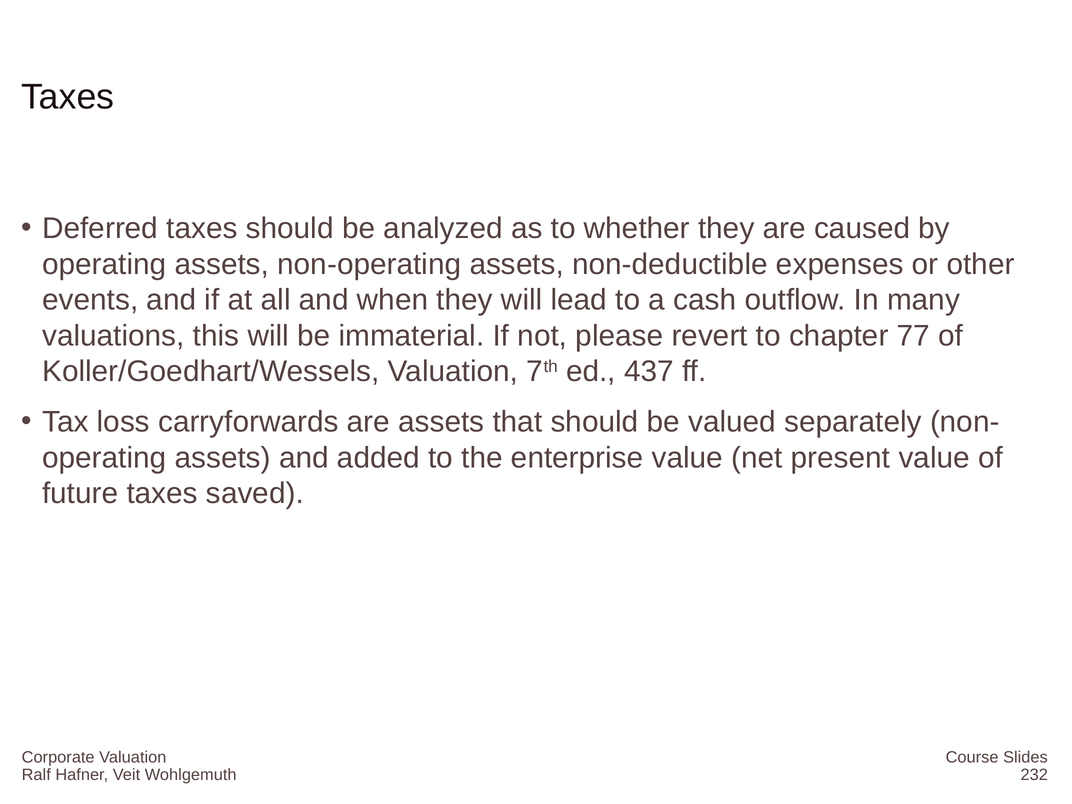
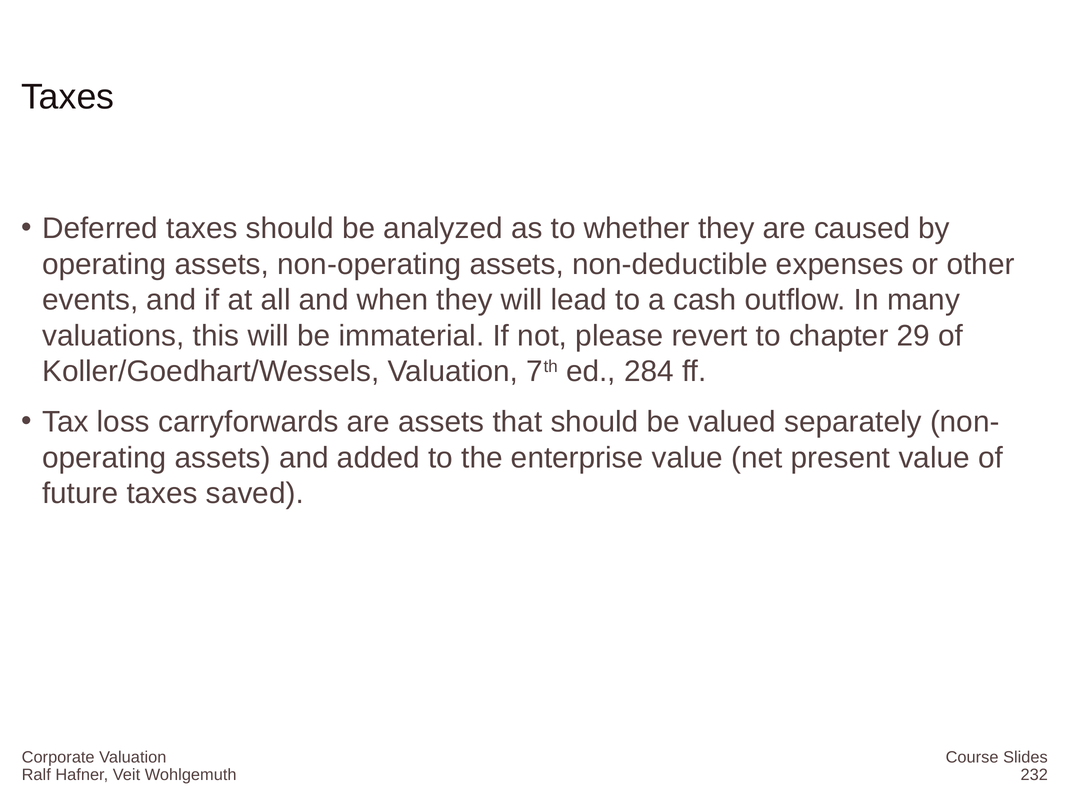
77: 77 -> 29
437: 437 -> 284
